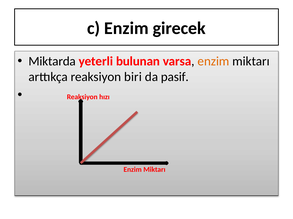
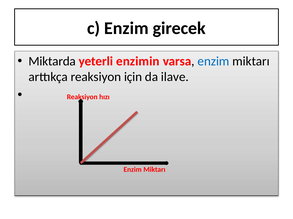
bulunan: bulunan -> enzimin
enzim at (213, 61) colour: orange -> blue
biri: biri -> için
pasif: pasif -> ilave
